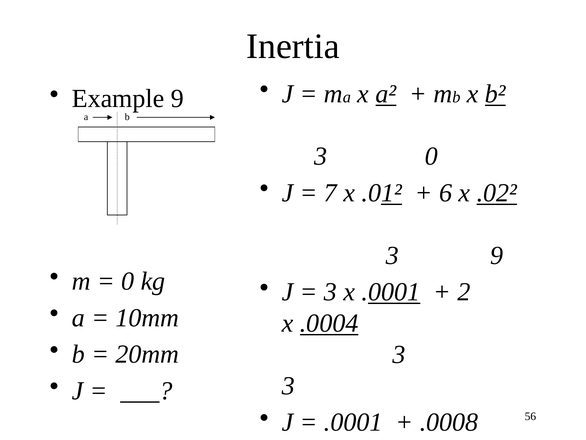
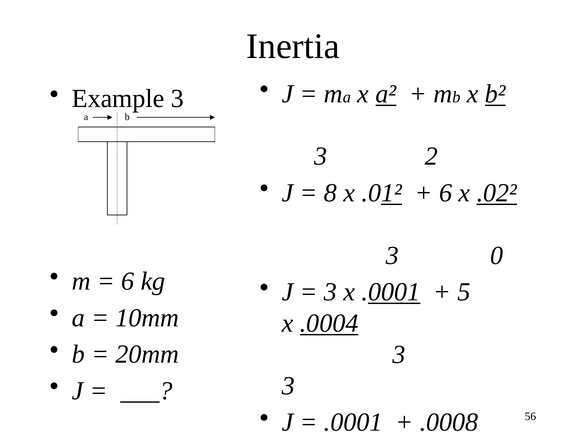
Example 9: 9 -> 3
3 0: 0 -> 2
7: 7 -> 8
3 9: 9 -> 0
0 at (128, 281): 0 -> 6
2: 2 -> 5
